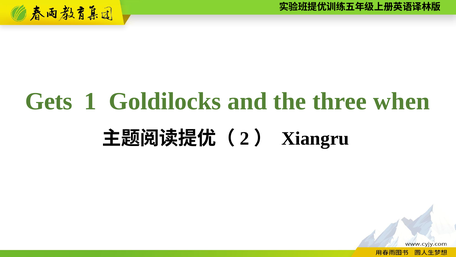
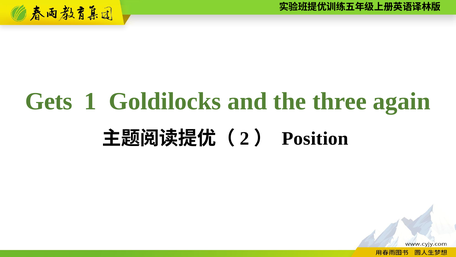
when: when -> again
Xiangru: Xiangru -> Position
